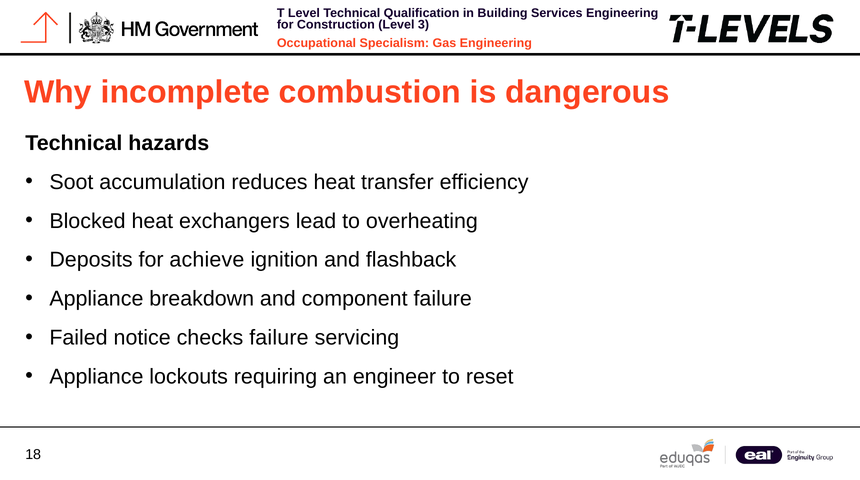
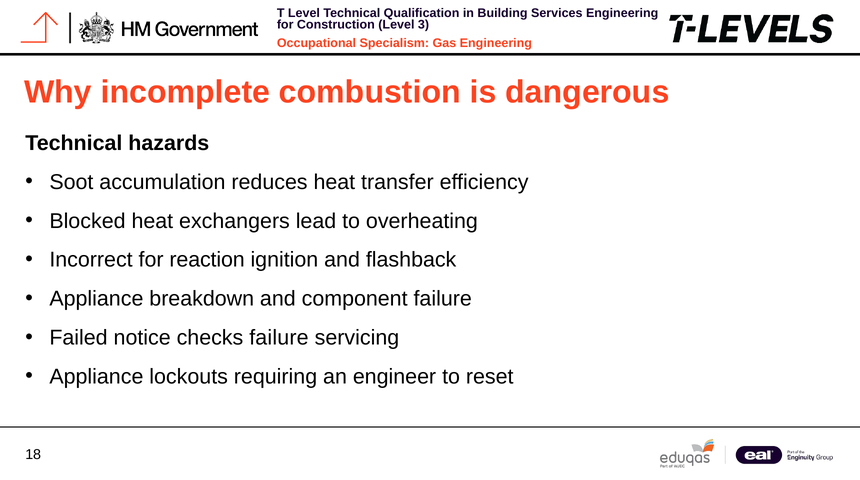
Deposits: Deposits -> Incorrect
achieve: achieve -> reaction
